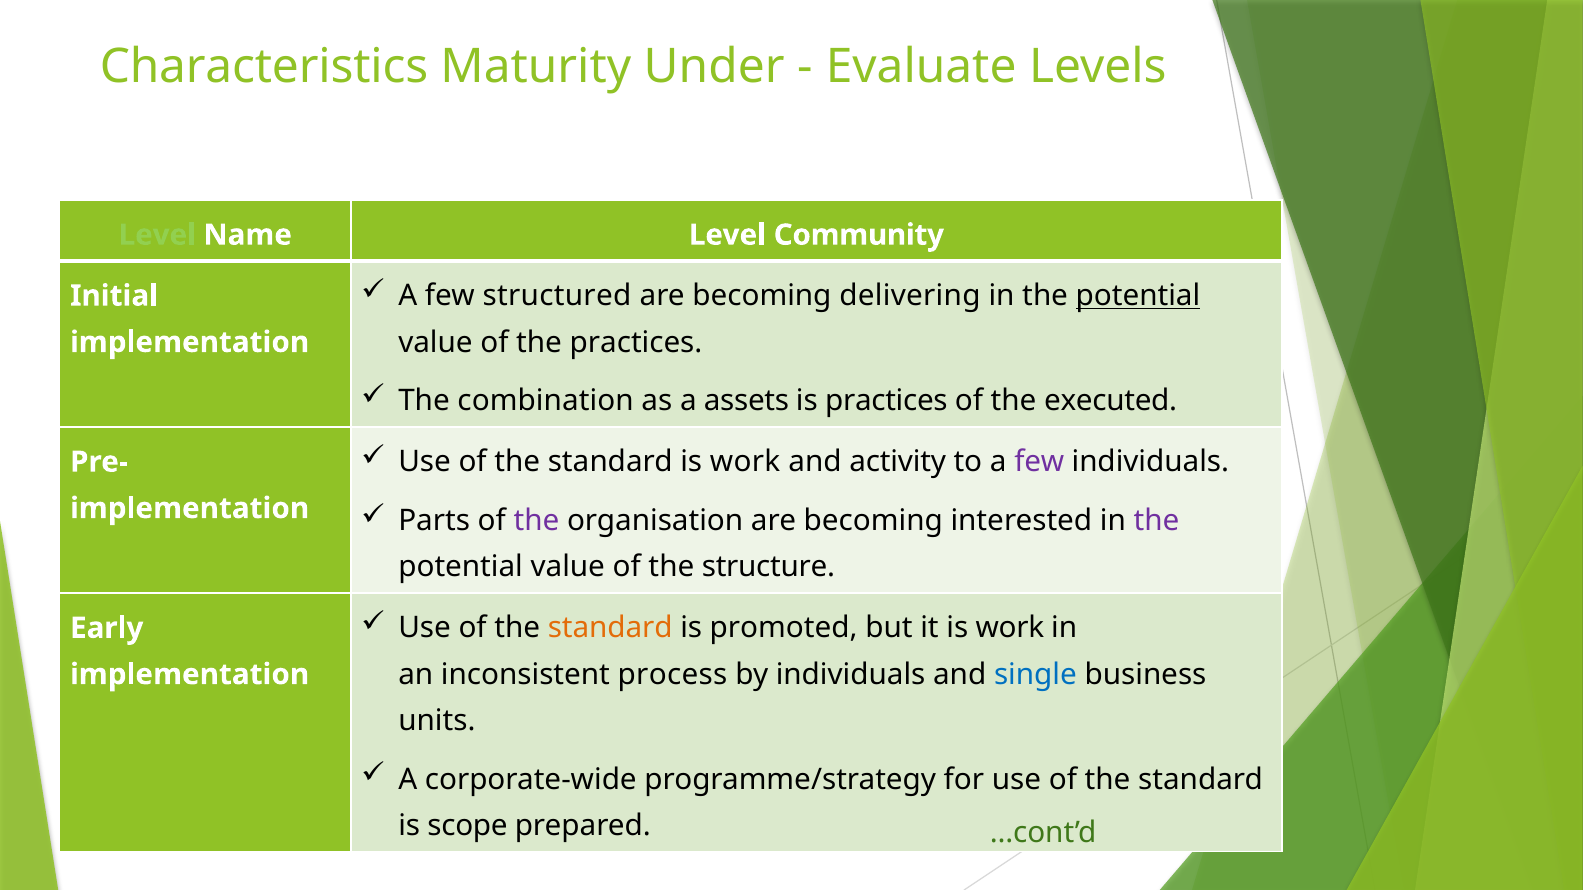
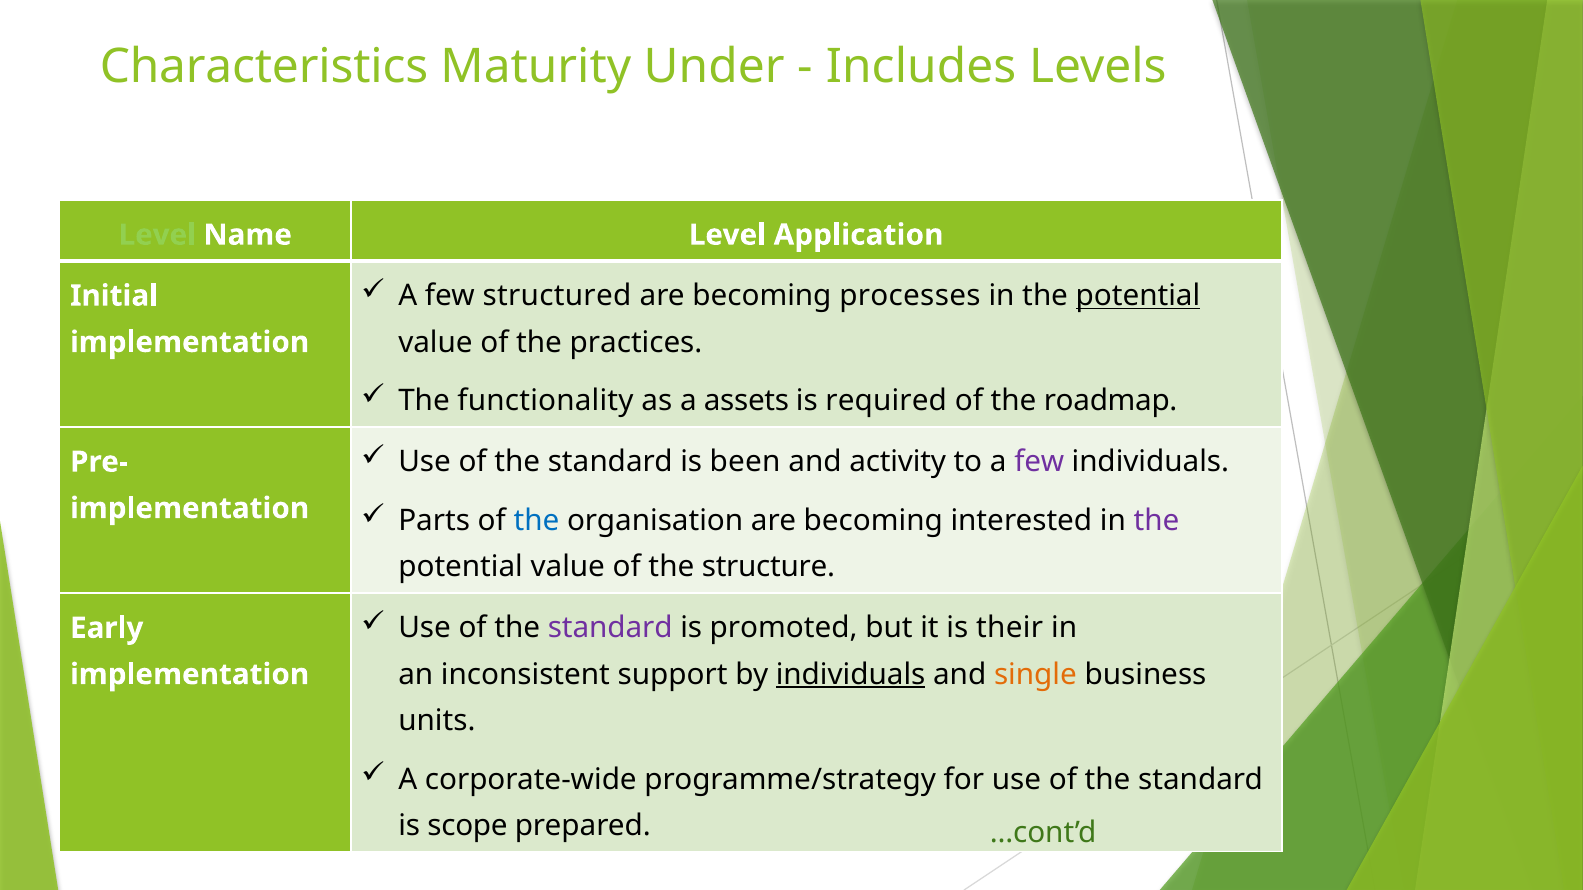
Evaluate: Evaluate -> Includes
Community: Community -> Application
delivering: delivering -> processes
combination: combination -> functionality
is practices: practices -> required
executed: executed -> roadmap
standard is work: work -> been
the at (537, 521) colour: purple -> blue
standard at (610, 628) colour: orange -> purple
it is work: work -> their
process: process -> support
individuals at (851, 675) underline: none -> present
single colour: blue -> orange
